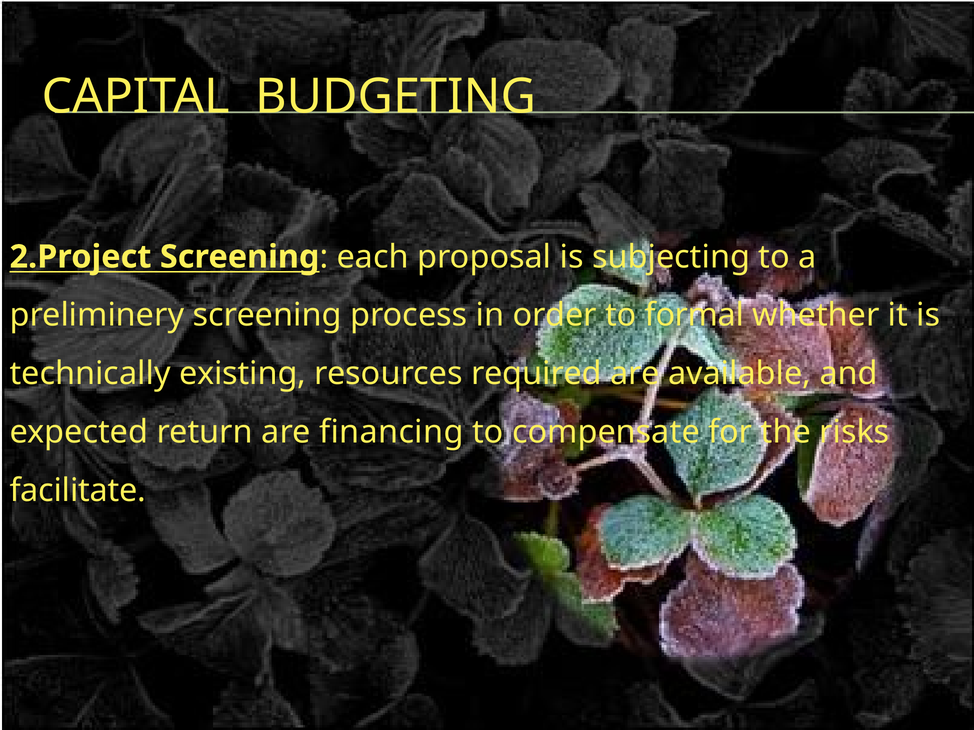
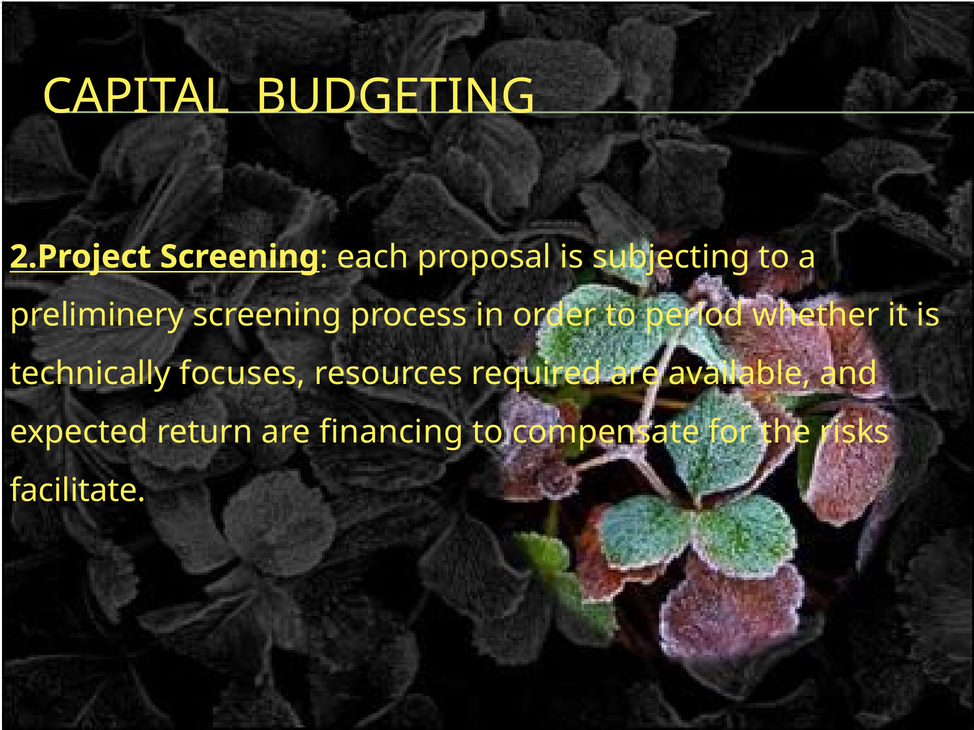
formal: formal -> period
existing: existing -> focuses
